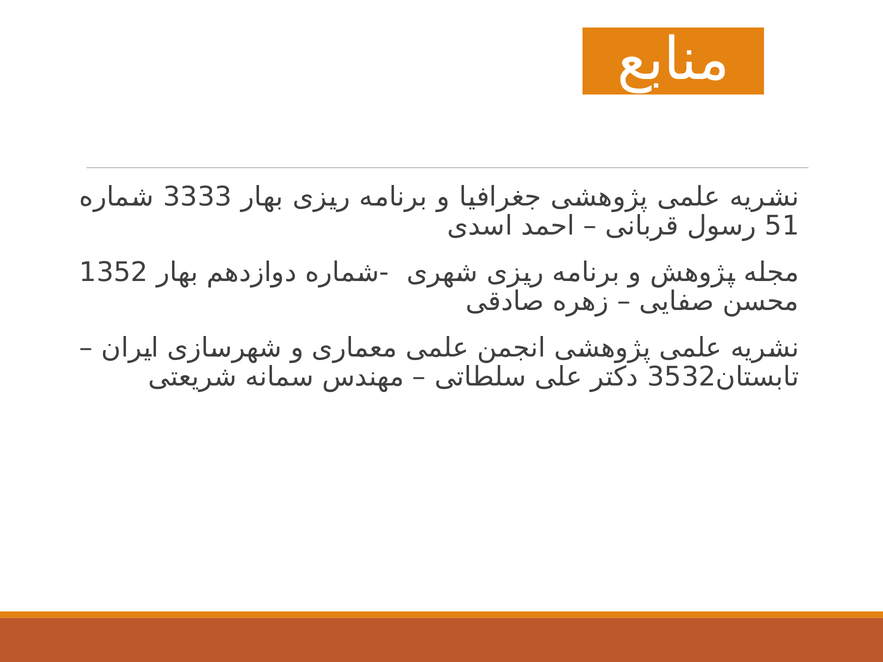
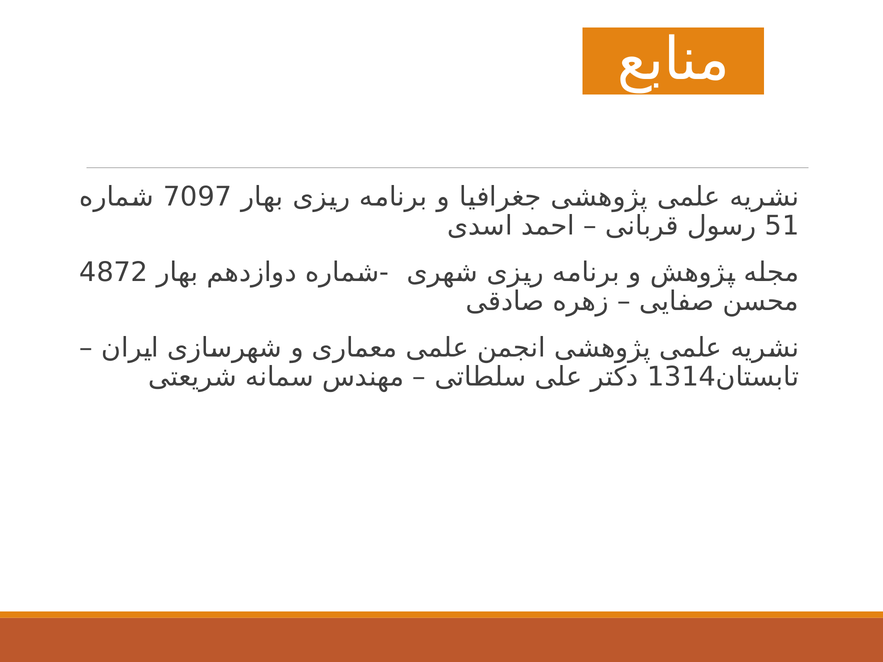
3333: 3333 -> 7097
1352: 1352 -> 4872
3532: 3532 -> 1314
